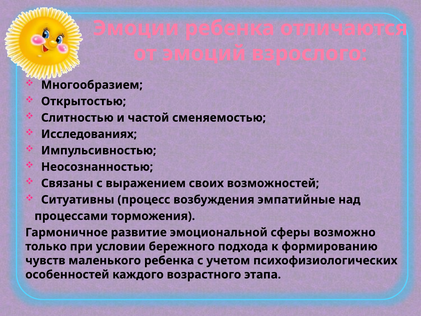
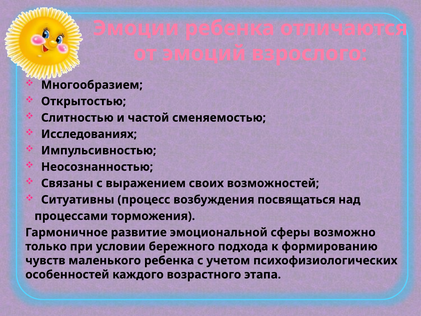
эмпатийные: эмпатийные -> посвящаться
